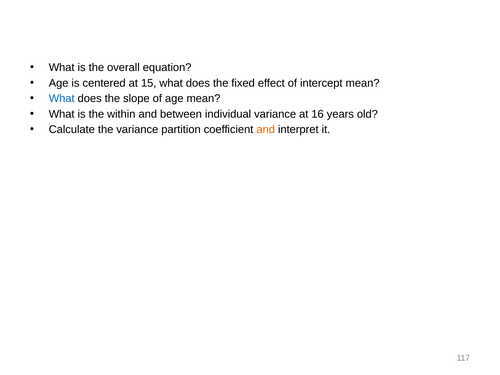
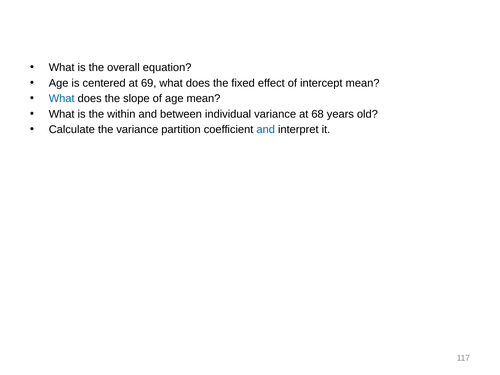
15: 15 -> 69
16: 16 -> 68
and at (266, 130) colour: orange -> blue
